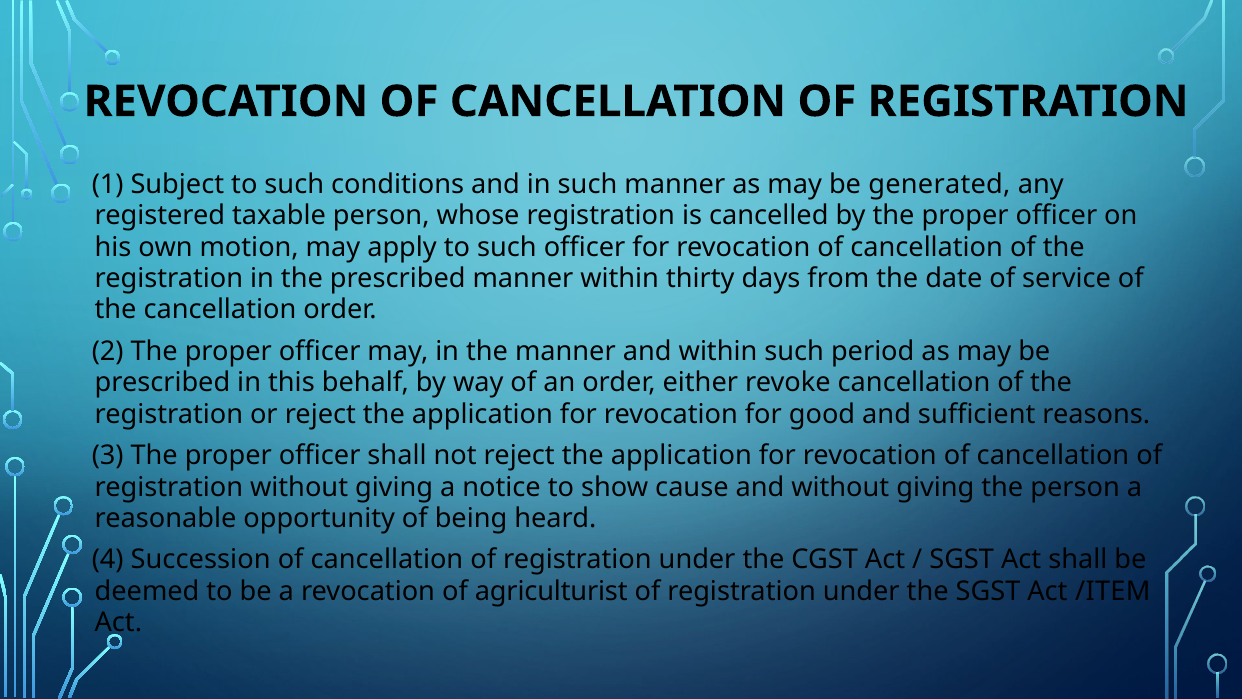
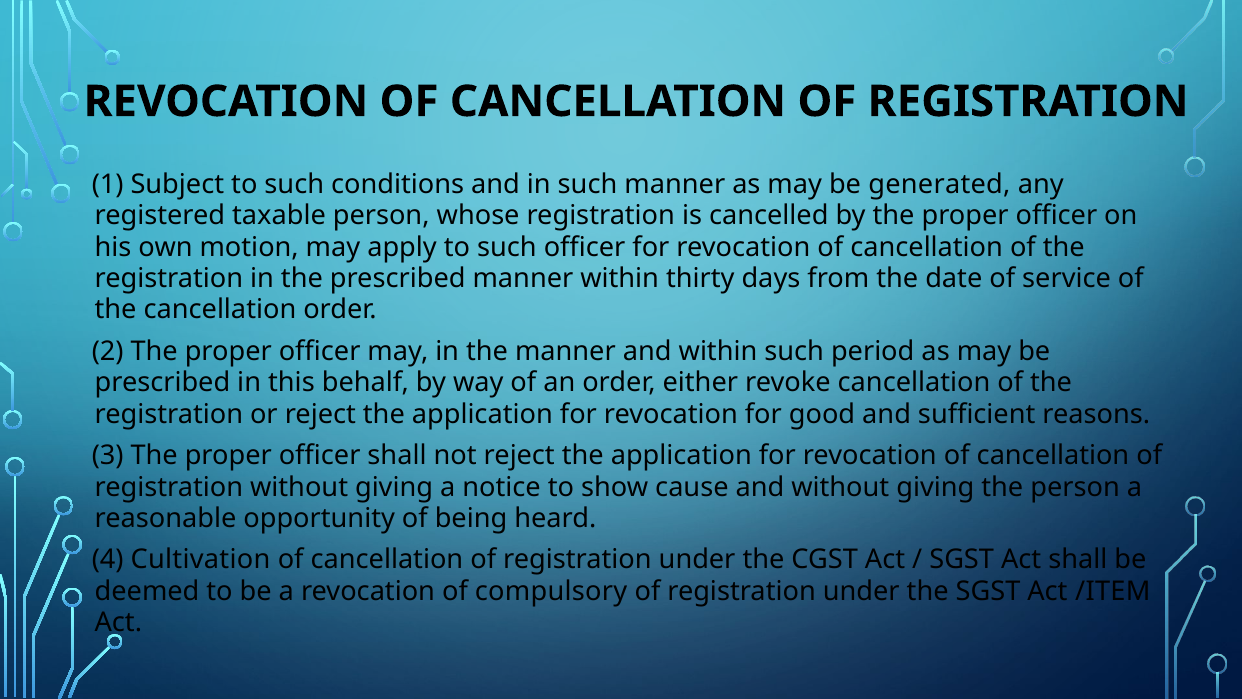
Succession: Succession -> Cultivation
agriculturist: agriculturist -> compulsory
